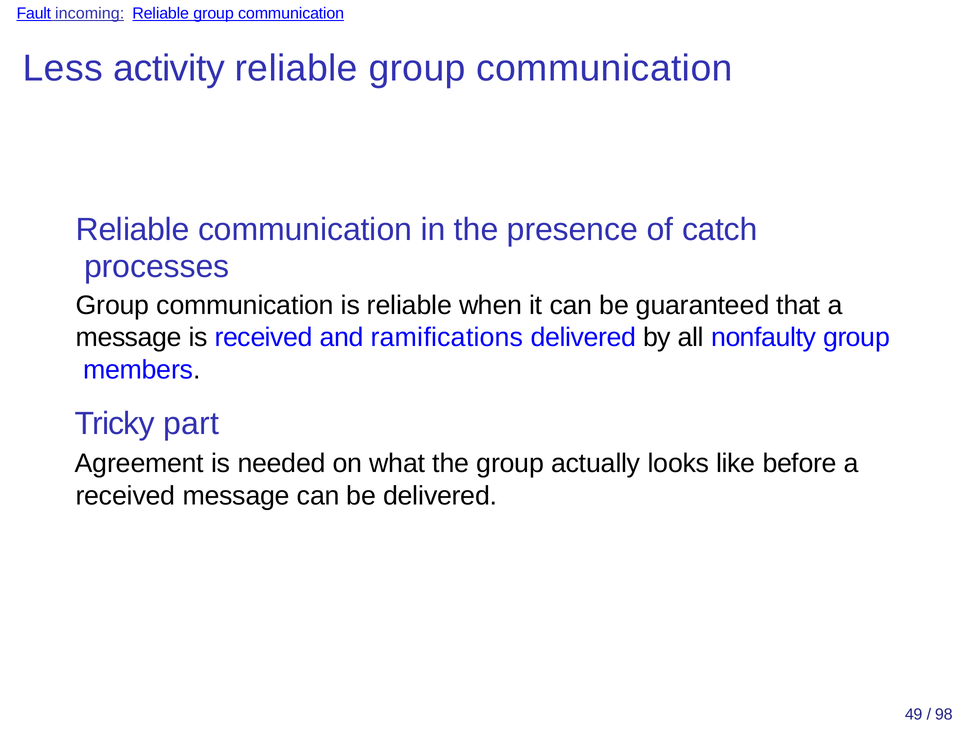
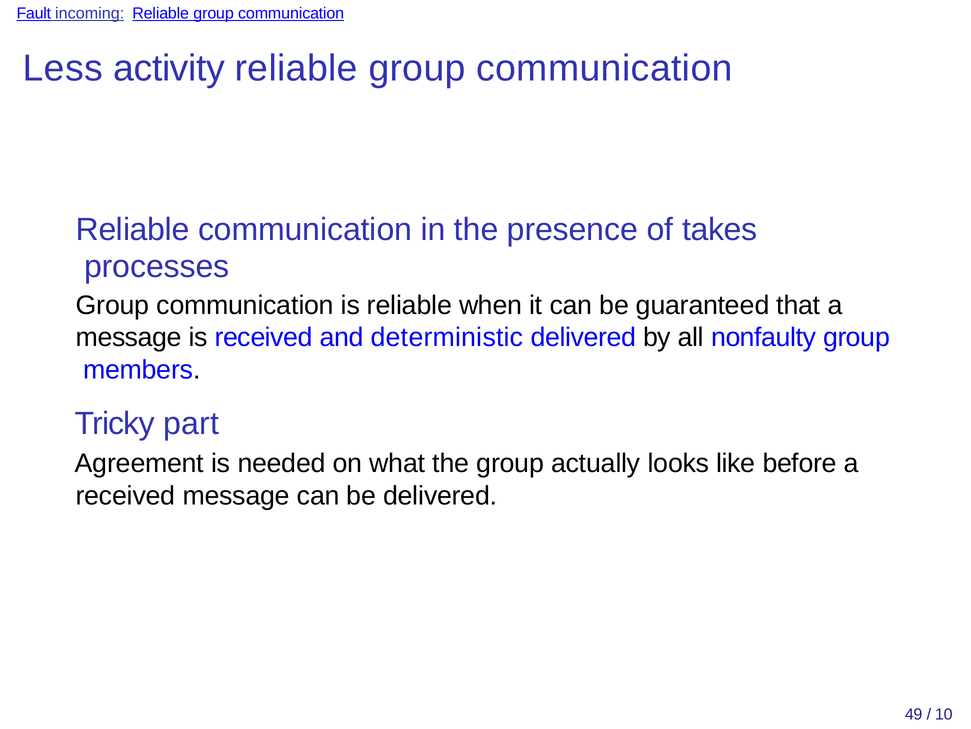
catch: catch -> takes
ramifications: ramifications -> deterministic
98: 98 -> 10
